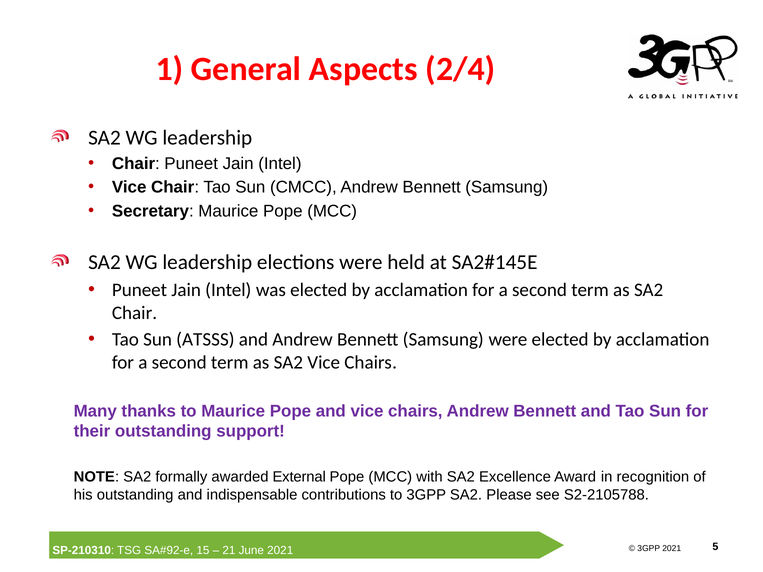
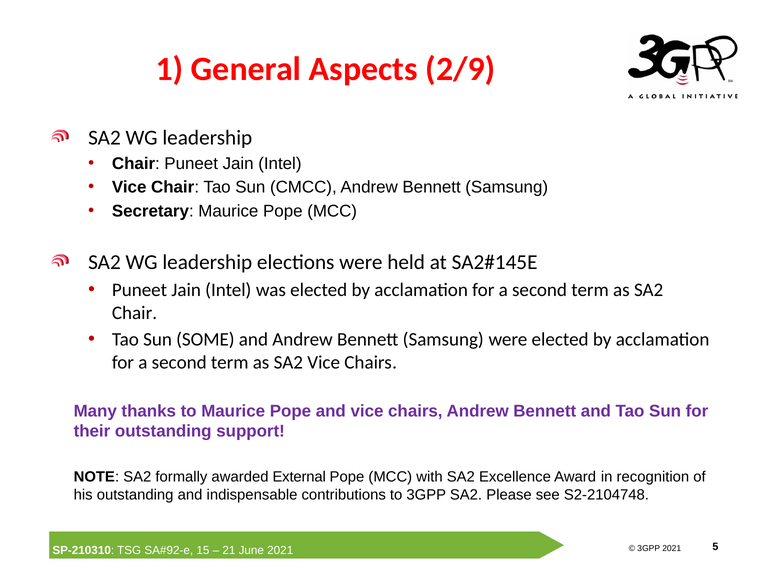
2/4: 2/4 -> 2/9
ATSSS: ATSSS -> SOME
S2-2105788: S2-2105788 -> S2-2104748
